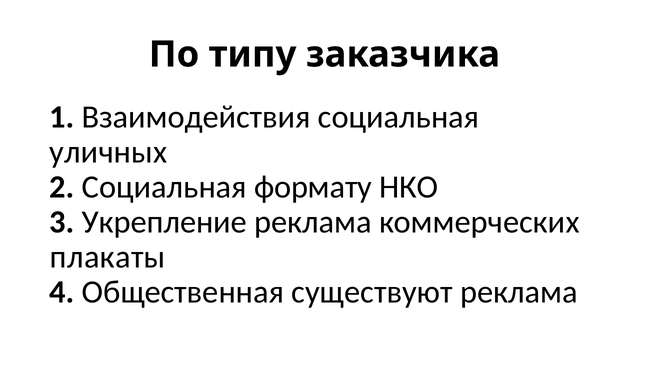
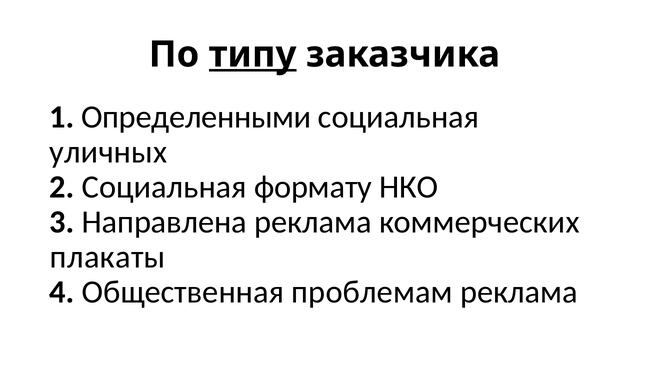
типу underline: none -> present
Взаимодействия: Взаимодействия -> Определенными
Укрепление: Укрепление -> Направлена
существуют: существуют -> проблемам
